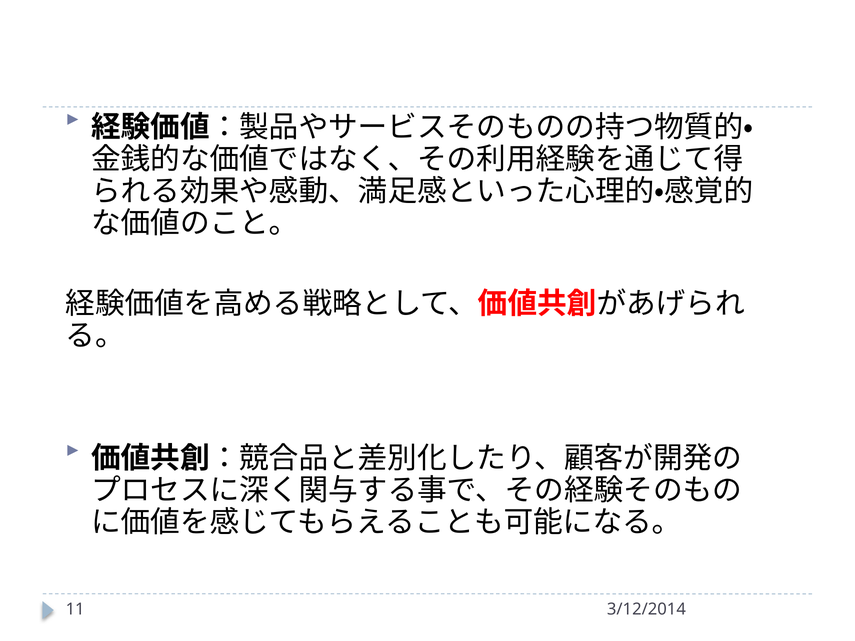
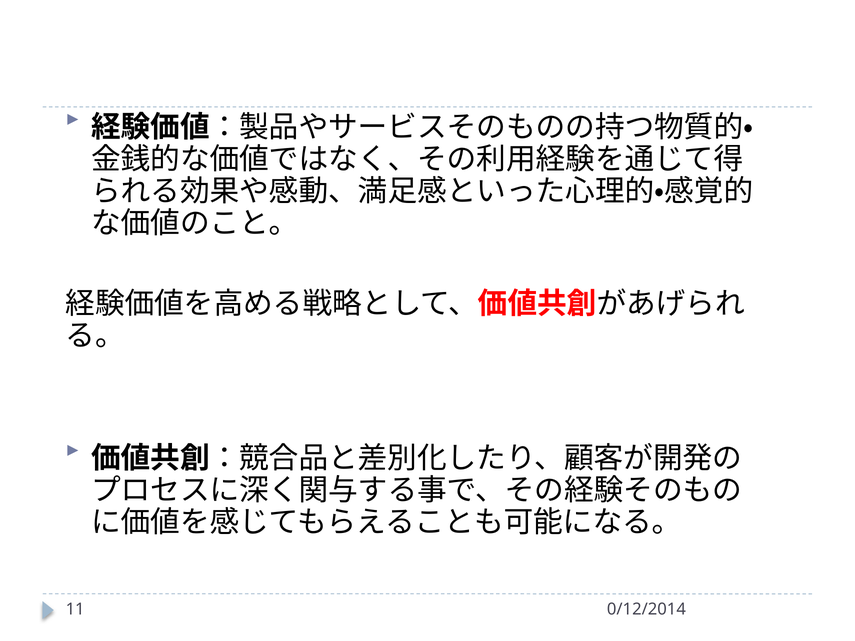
3/12/2014: 3/12/2014 -> 0/12/2014
